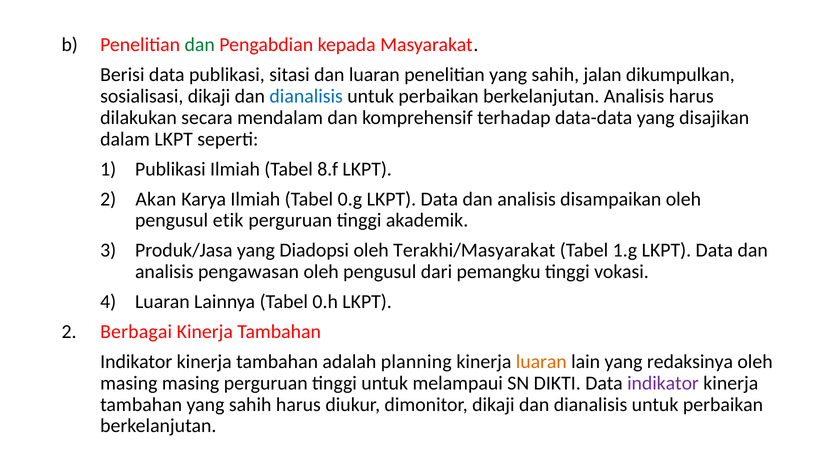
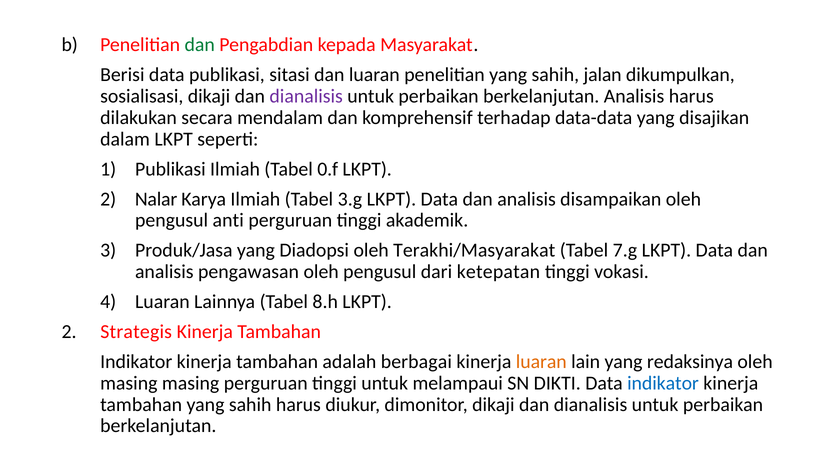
dianalisis at (306, 96) colour: blue -> purple
8.f: 8.f -> 0.f
Akan: Akan -> Nalar
0.g: 0.g -> 3.g
etik: etik -> anti
1.g: 1.g -> 7.g
pemangku: pemangku -> ketepatan
0.h: 0.h -> 8.h
Berbagai: Berbagai -> Strategis
planning: planning -> berbagai
indikator at (663, 383) colour: purple -> blue
